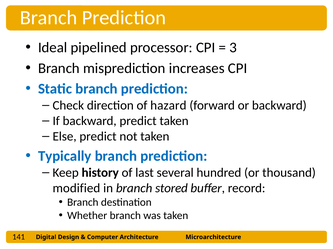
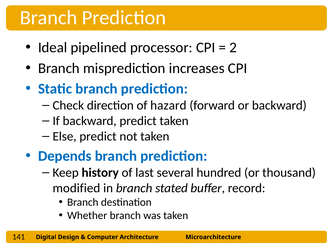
3: 3 -> 2
Typically: Typically -> Depends
stored: stored -> stated
